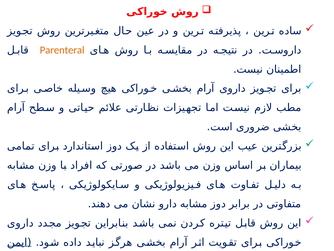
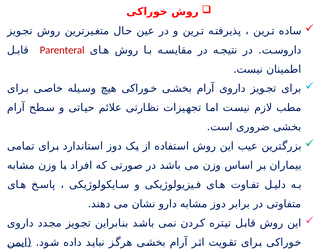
Parenteral colour: orange -> red
